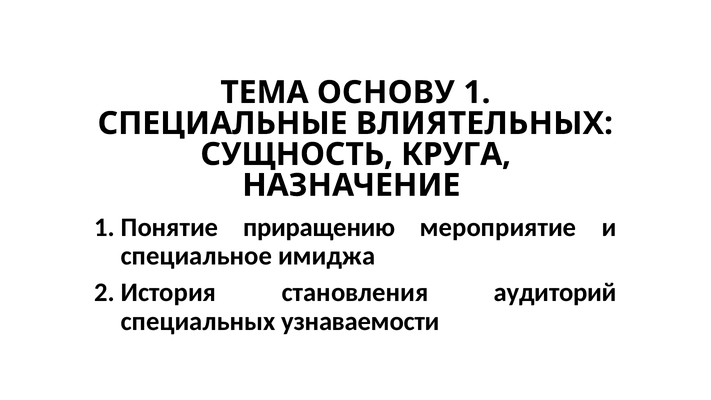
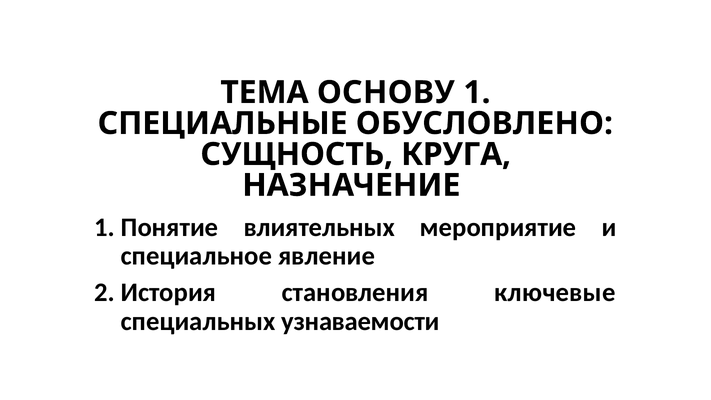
ВЛИЯТЕЛЬНЫХ: ВЛИЯТЕЛЬНЫХ -> ОБУСЛОВЛЕНО
приращению: приращению -> влиятельных
имиджа: имиджа -> явление
аудиторий: аудиторий -> ключевые
